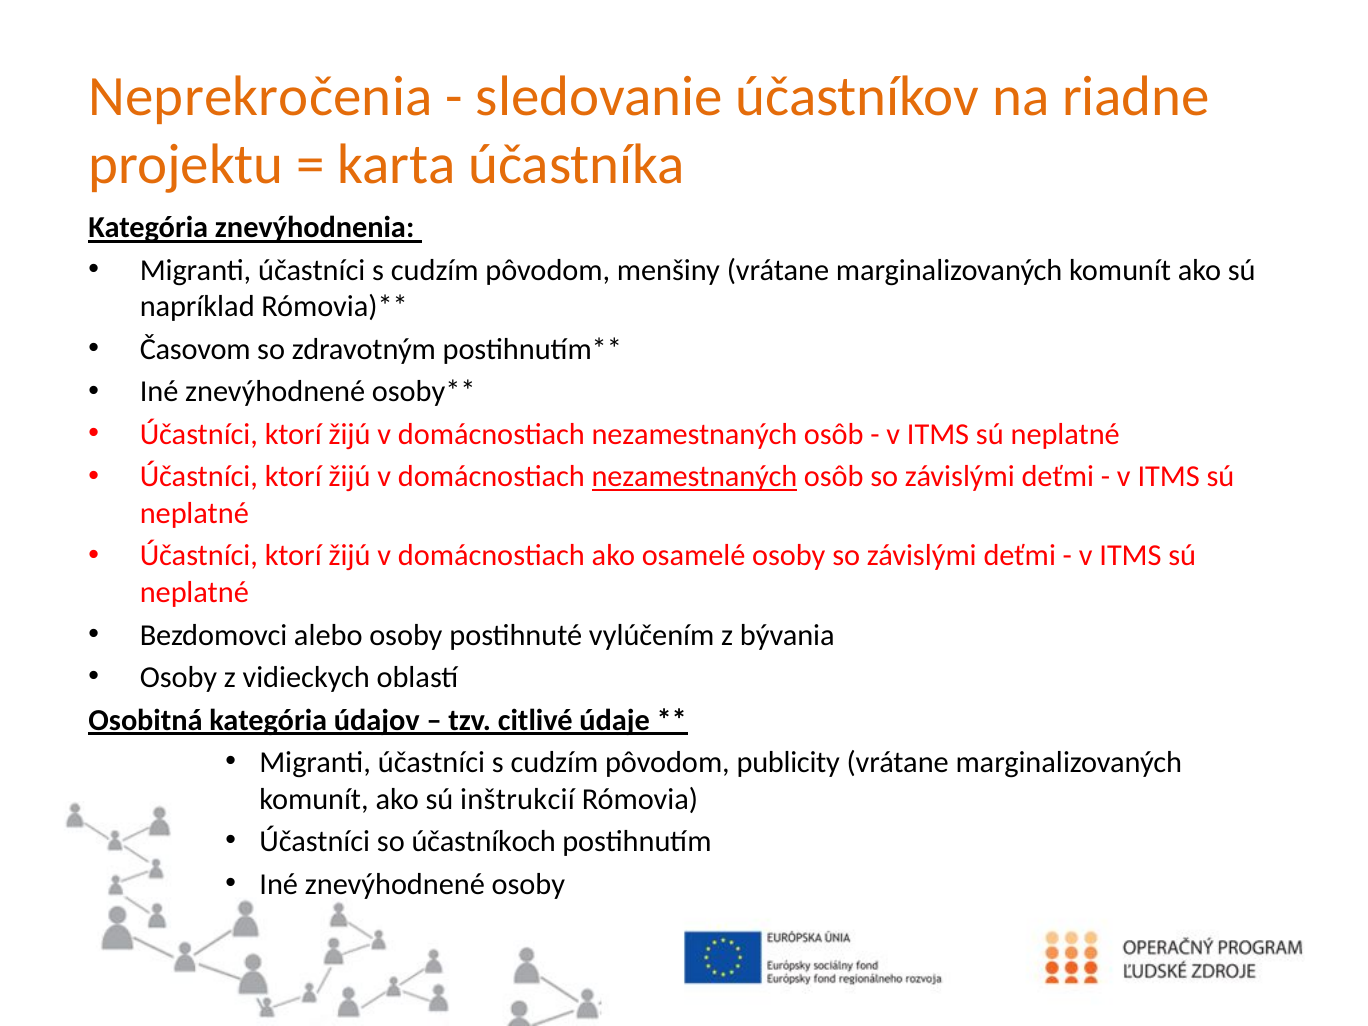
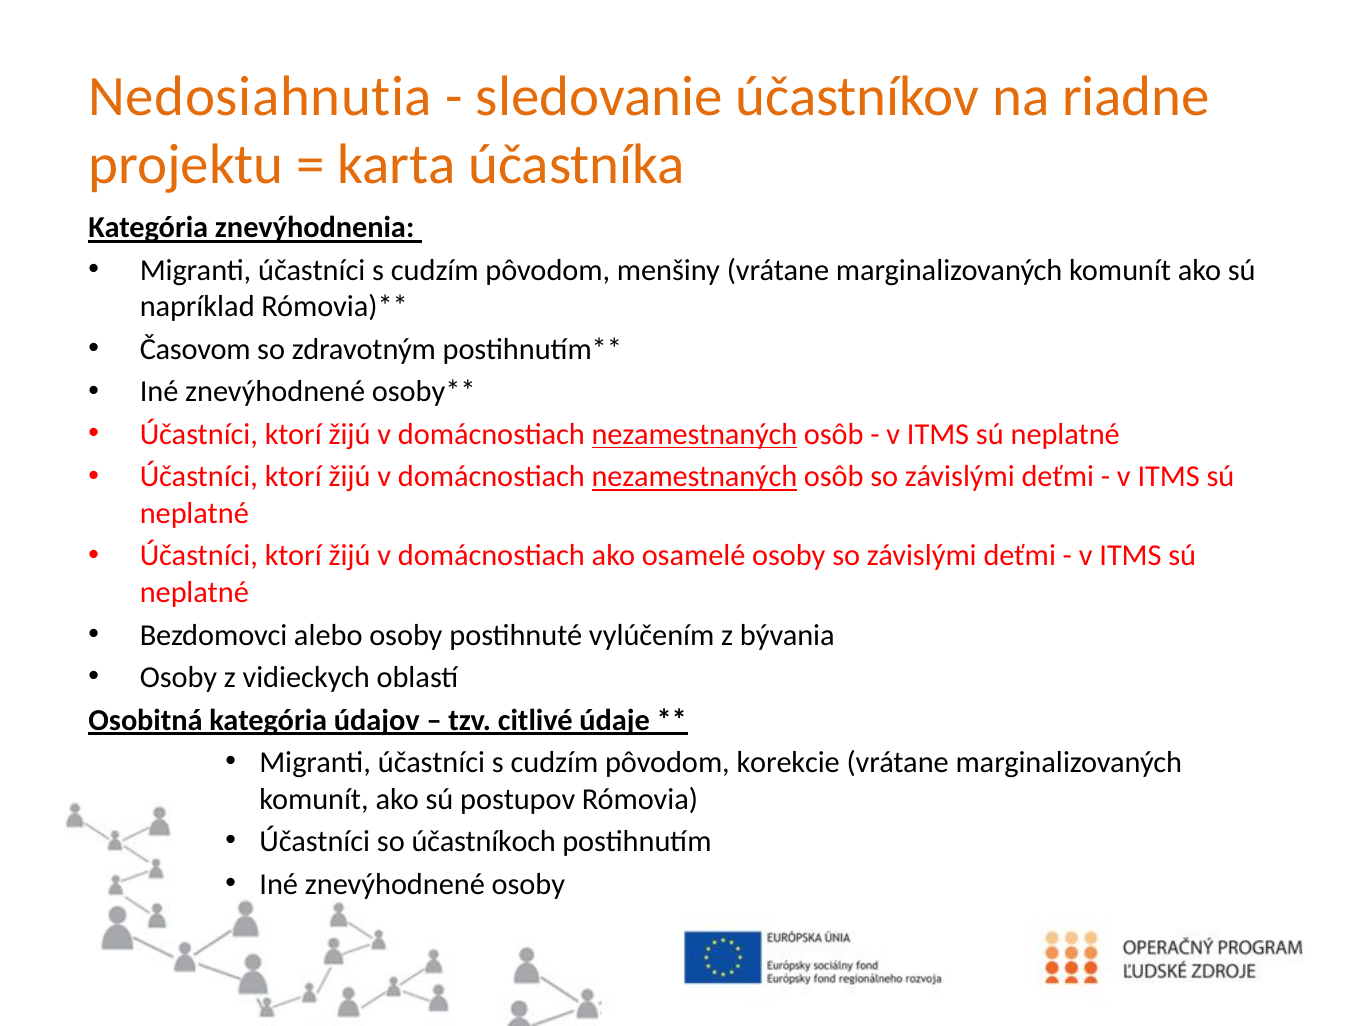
Neprekročenia: Neprekročenia -> Nedosiahnutia
nezamestnaných at (694, 434) underline: none -> present
publicity: publicity -> korekcie
inštrukcií: inštrukcií -> postupov
